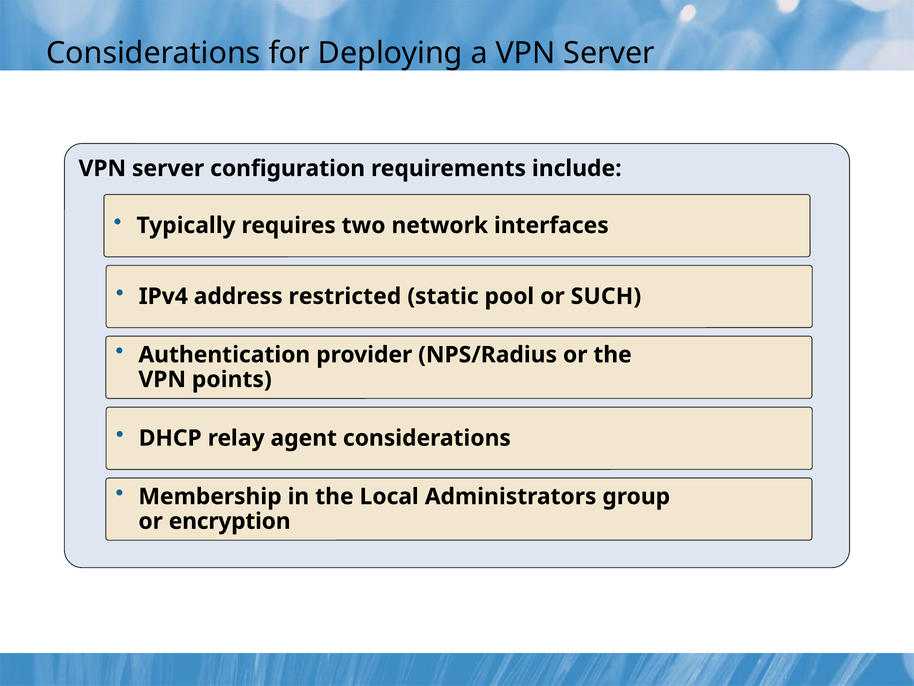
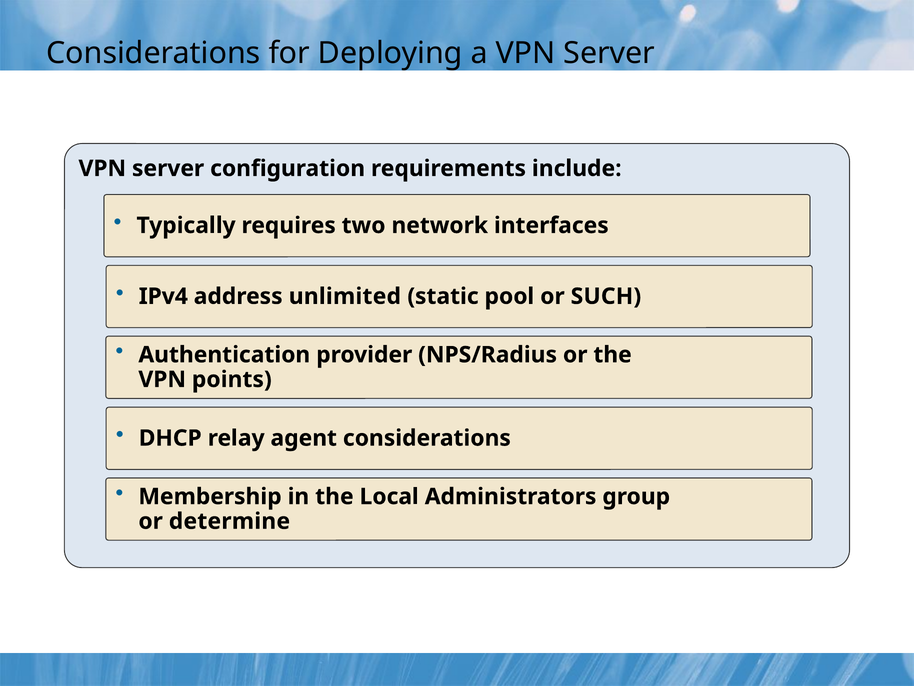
restricted: restricted -> unlimited
encryption: encryption -> determine
